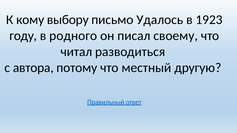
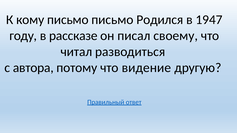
кому выбору: выбору -> письмо
Удалось: Удалось -> Родился
1923: 1923 -> 1947
родного: родного -> рассказе
местный: местный -> видение
